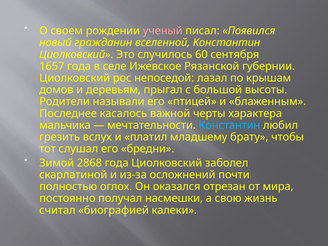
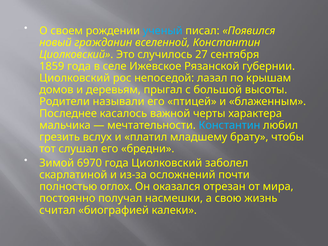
ученый colour: pink -> light blue
60: 60 -> 27
1657: 1657 -> 1859
2868: 2868 -> 6970
